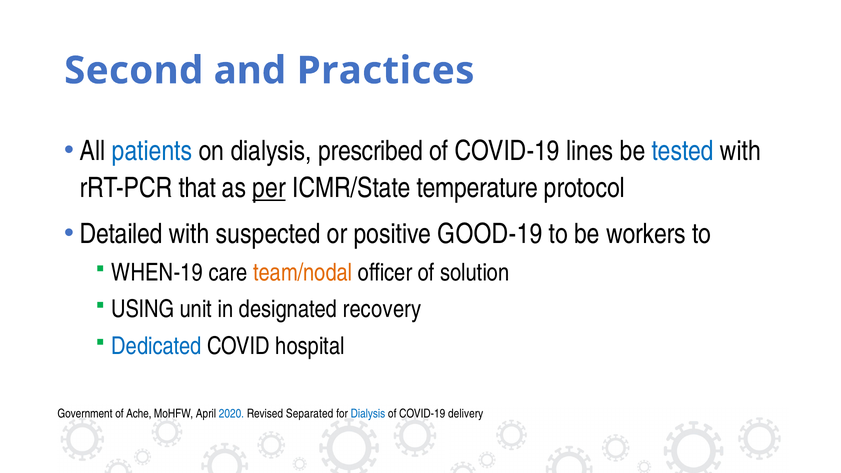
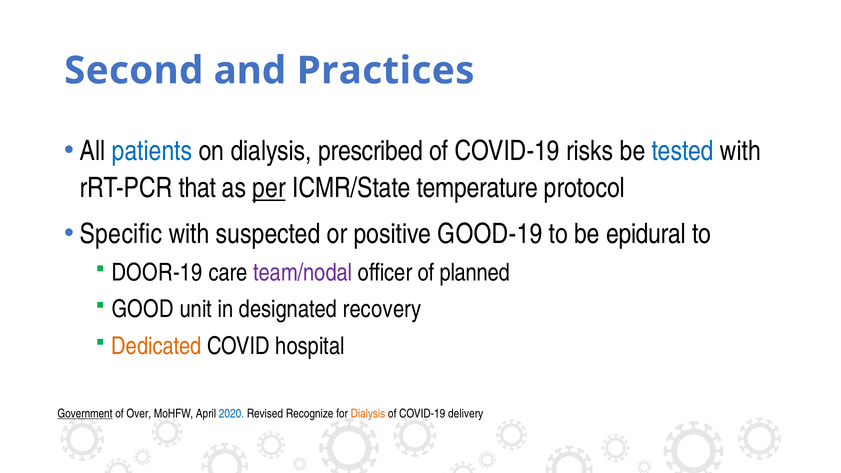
lines: lines -> risks
Detailed: Detailed -> Specific
workers: workers -> epidural
WHEN-19: WHEN-19 -> DOOR-19
team/nodal colour: orange -> purple
solution: solution -> planned
USING: USING -> GOOD
Dedicated colour: blue -> orange
Government underline: none -> present
Ache: Ache -> Over
Separated: Separated -> Recognize
Dialysis at (368, 414) colour: blue -> orange
